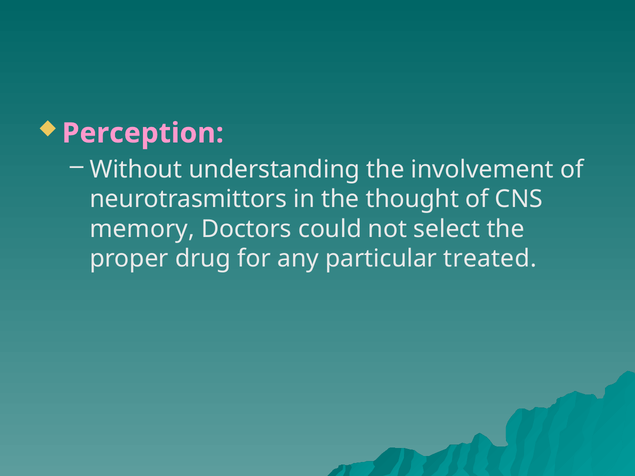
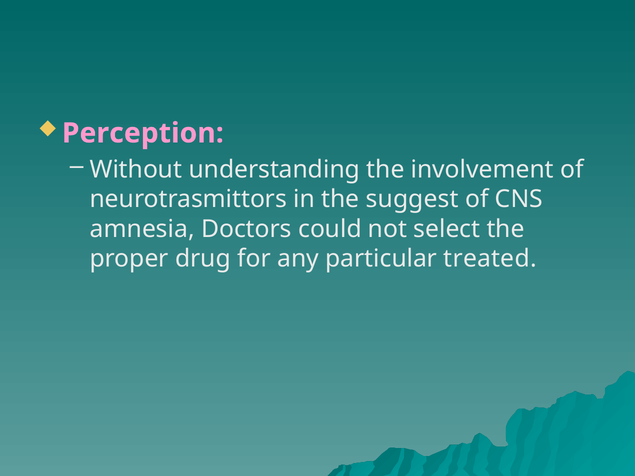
thought: thought -> suggest
memory: memory -> amnesia
